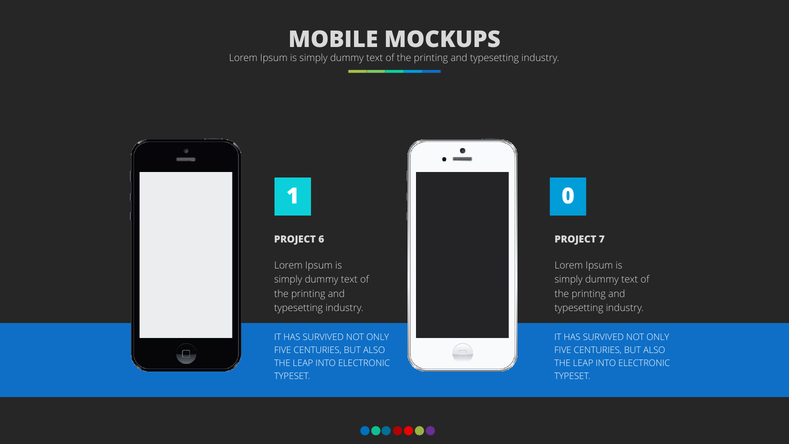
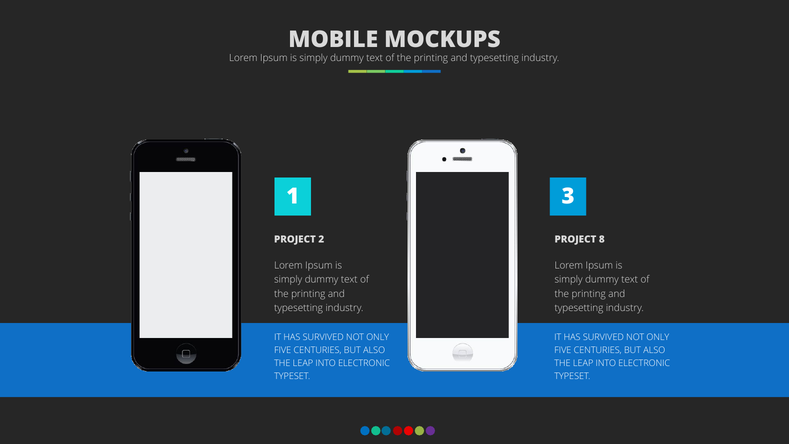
0: 0 -> 3
6: 6 -> 2
7: 7 -> 8
